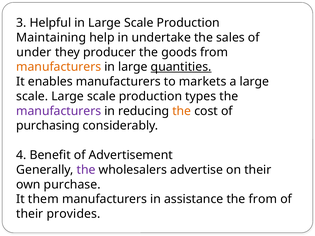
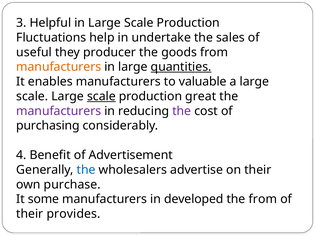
Maintaining: Maintaining -> Fluctuations
under: under -> useful
markets: markets -> valuable
scale at (101, 96) underline: none -> present
types: types -> great
the at (182, 111) colour: orange -> purple
the at (86, 170) colour: purple -> blue
them: them -> some
assistance: assistance -> developed
